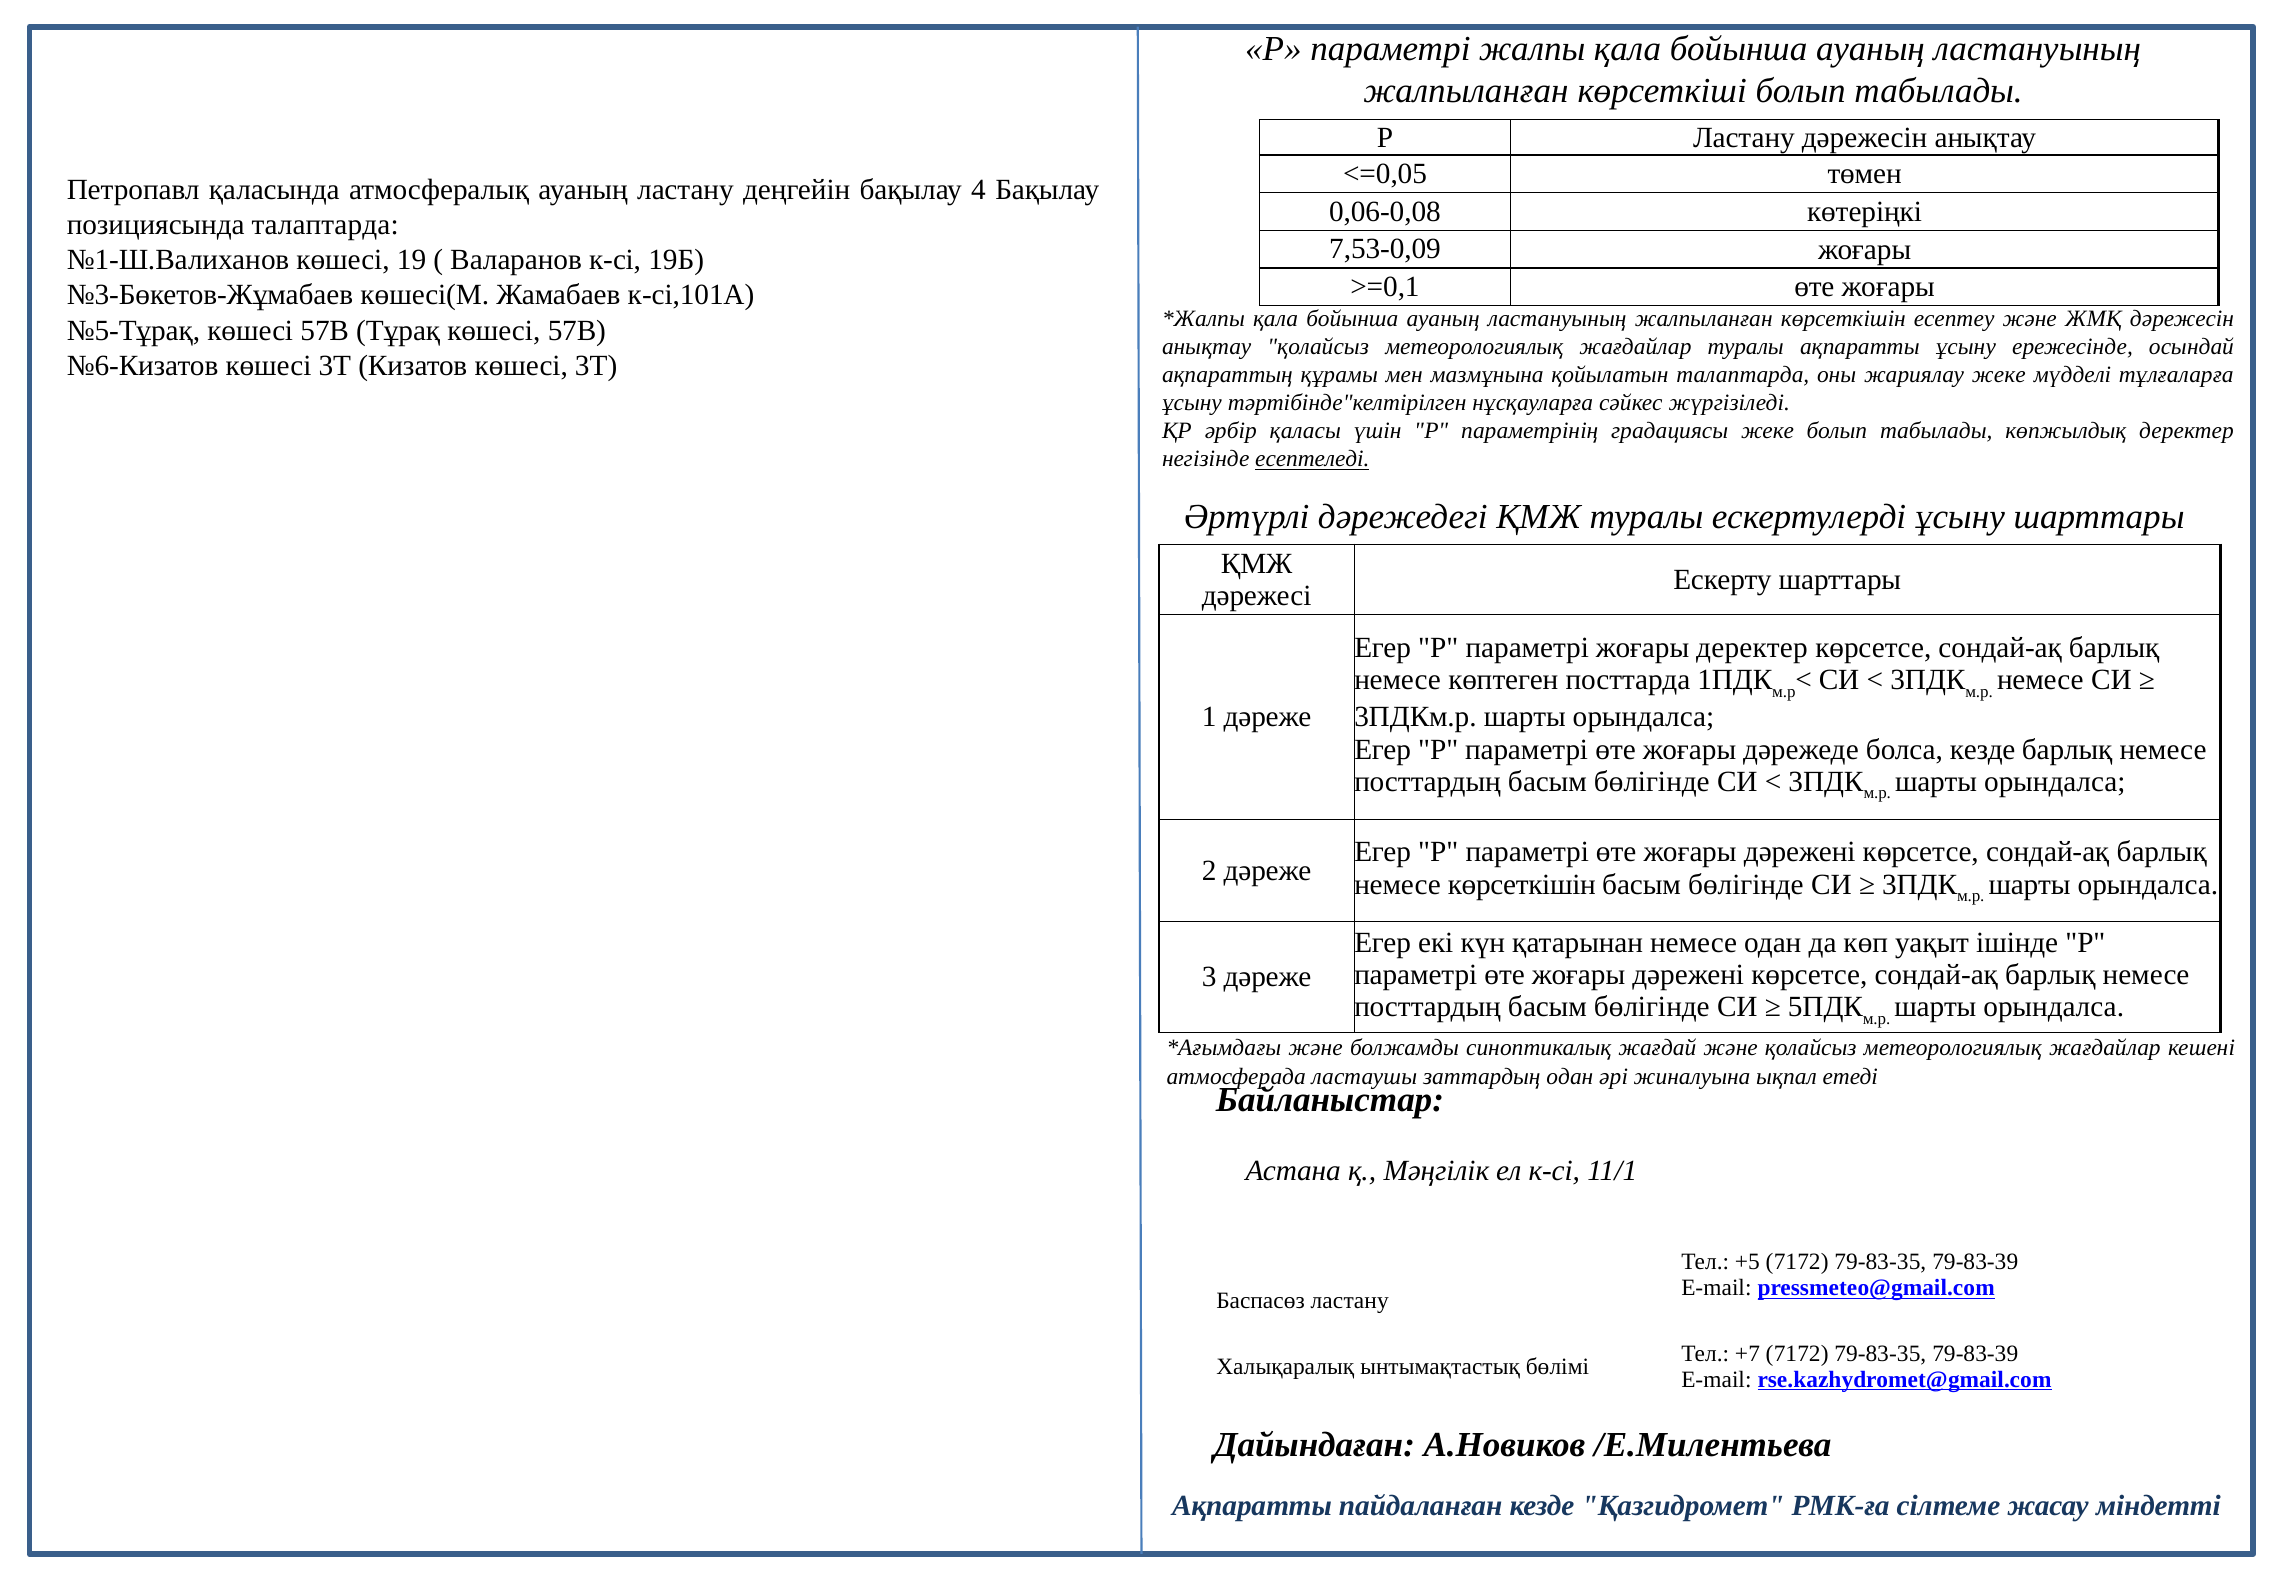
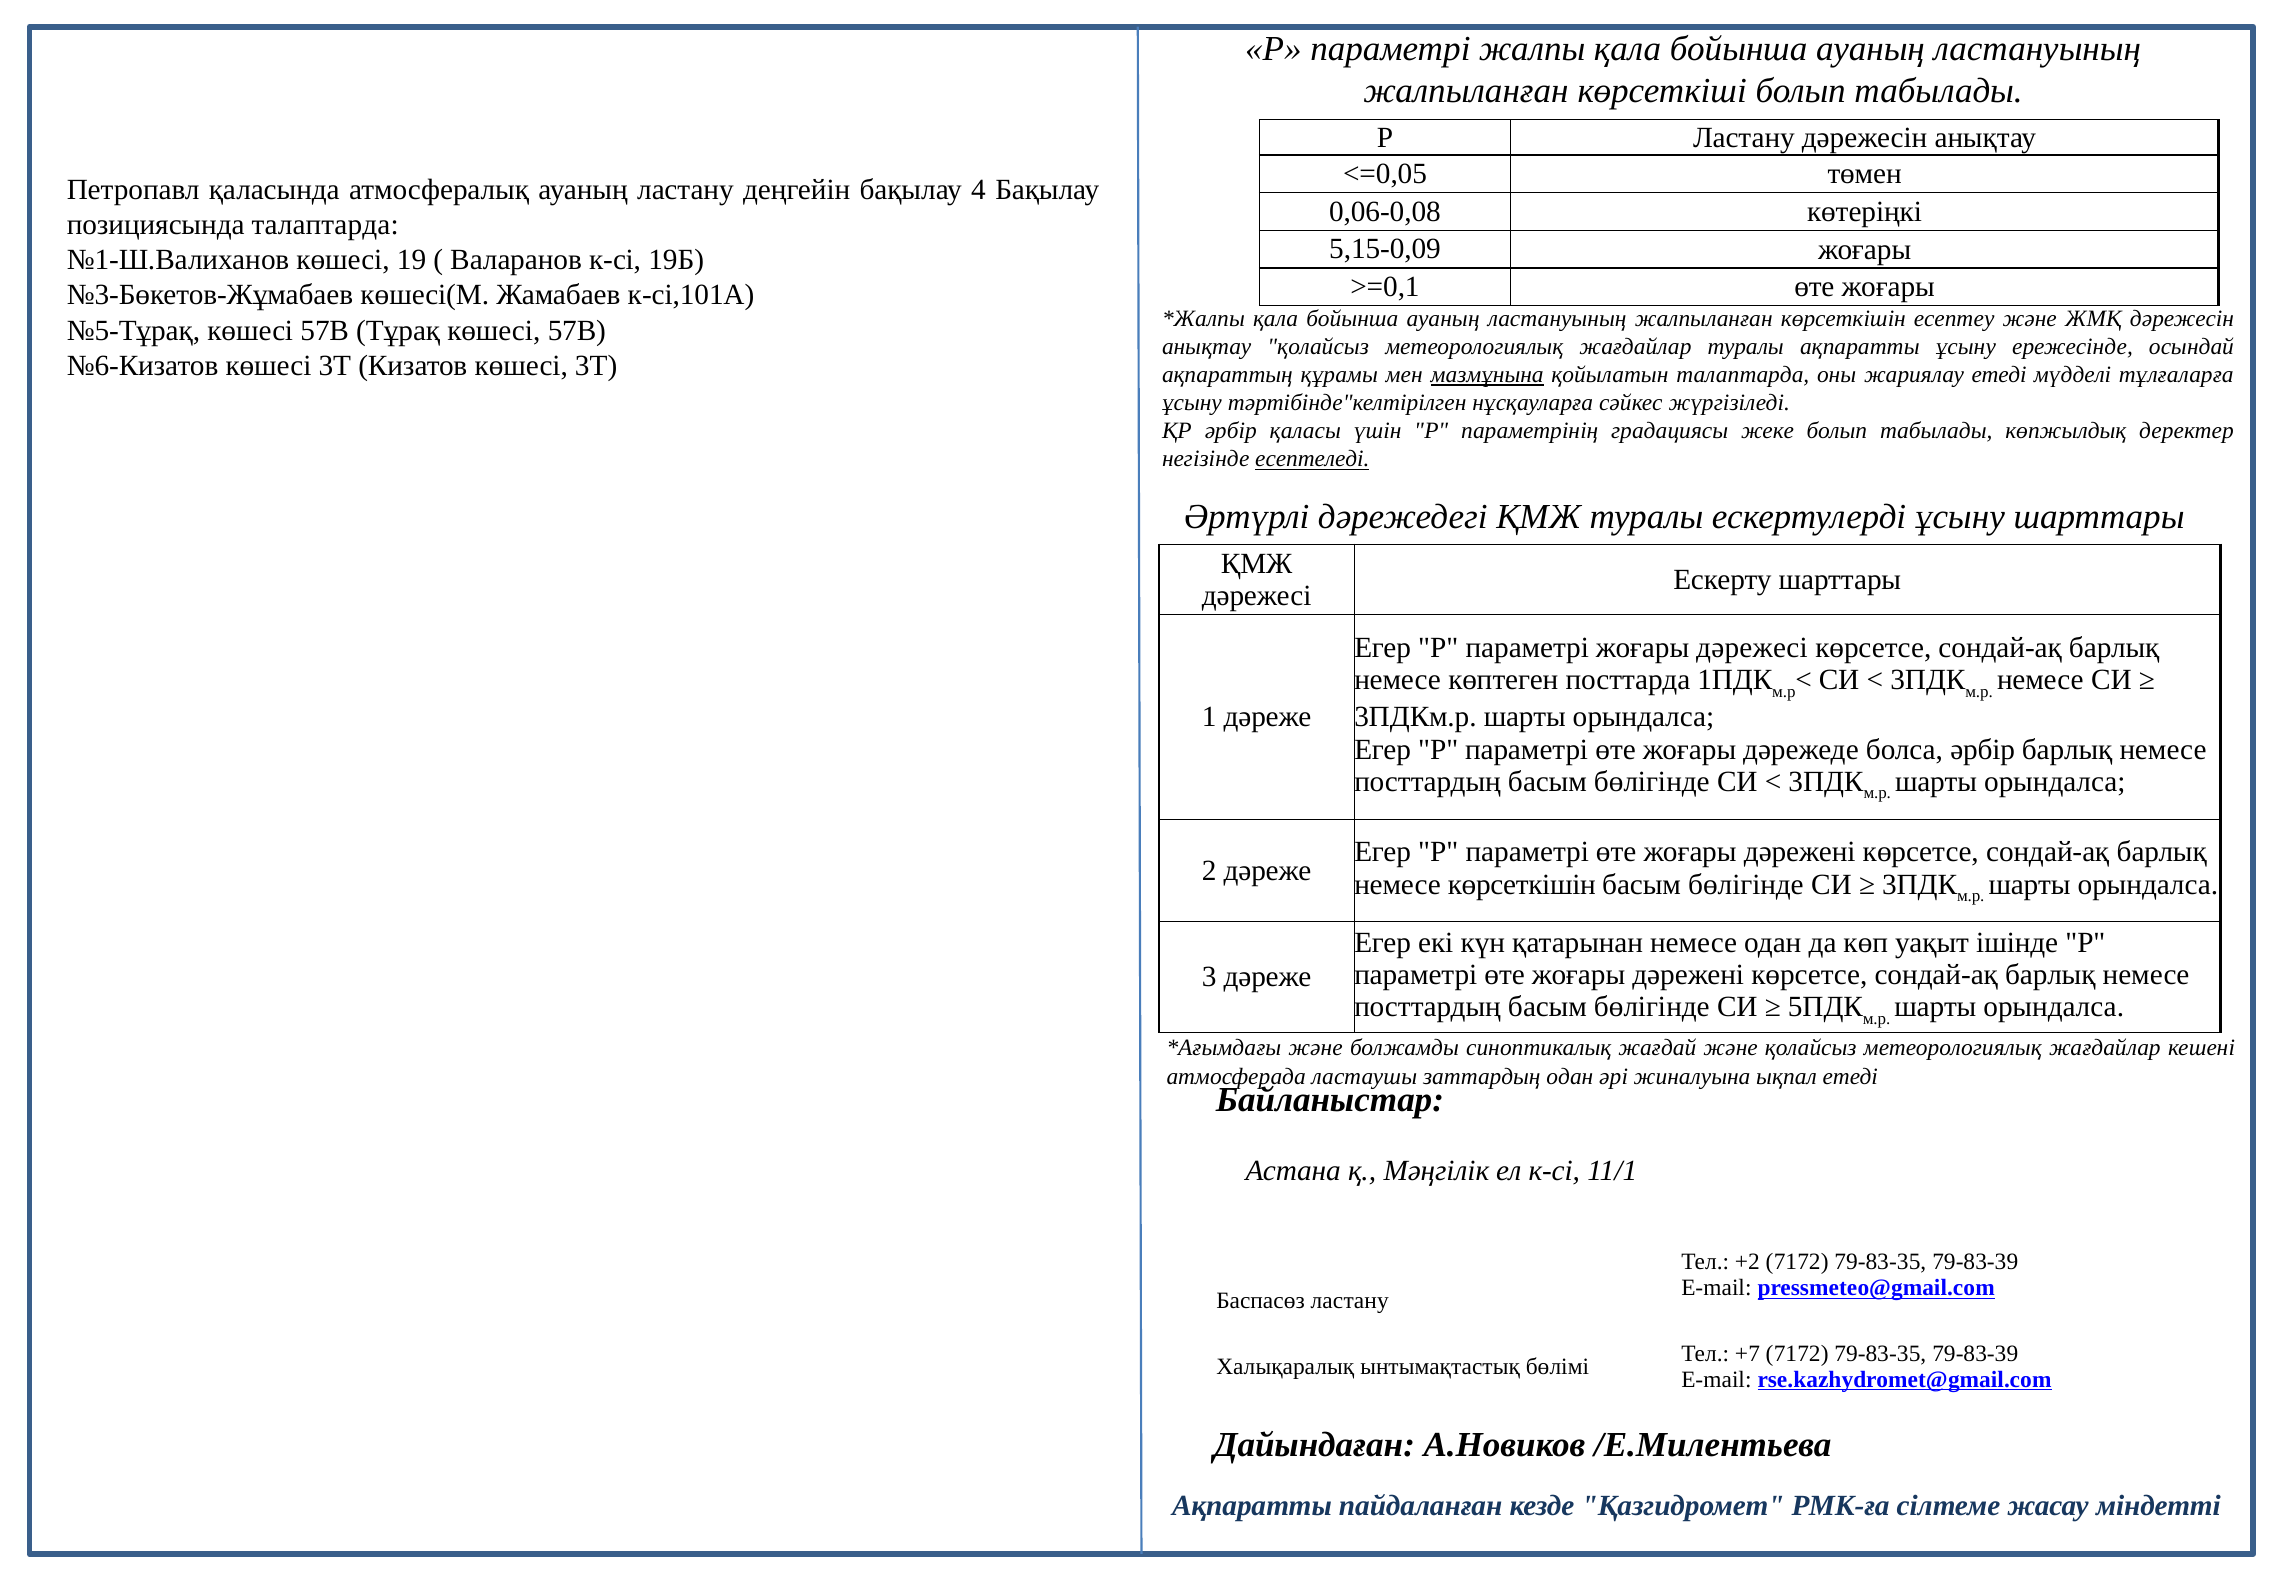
7,53-0,09: 7,53-0,09 -> 5,15-0,09
мазмұнына underline: none -> present
жариялау жеке: жеке -> етеді
жоғары деректер: деректер -> дәрежесі
болса кезде: кезде -> әрбір
+5: +5 -> +2
